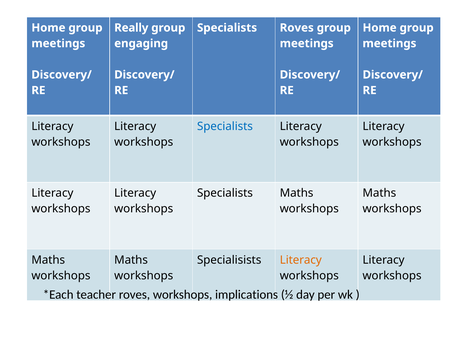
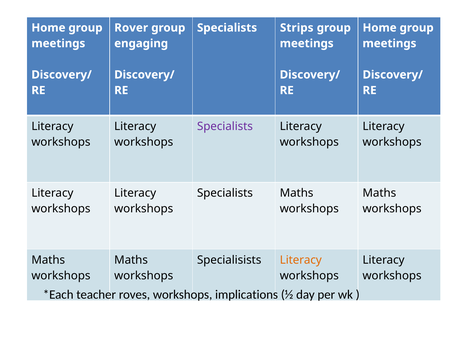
Really: Really -> Rover
Specialists Roves: Roves -> Strips
Specialists at (225, 126) colour: blue -> purple
